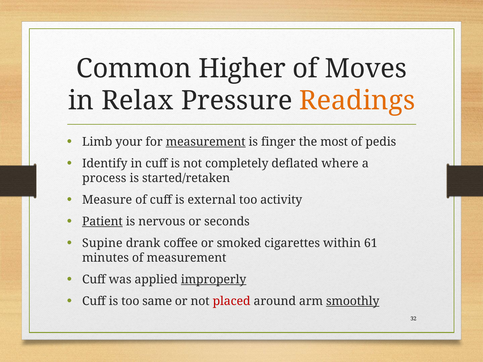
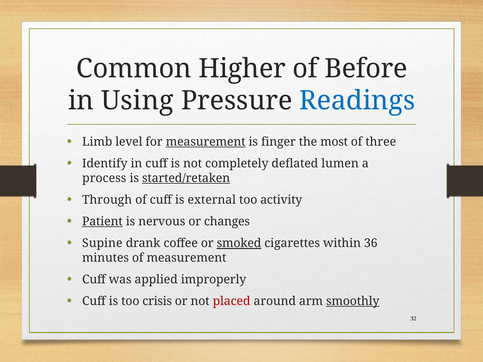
Moves: Moves -> Before
Relax: Relax -> Using
Readings colour: orange -> blue
your: your -> level
pedis: pedis -> three
where: where -> lumen
started/retaken underline: none -> present
Measure: Measure -> Through
seconds: seconds -> changes
smoked underline: none -> present
61: 61 -> 36
improperly underline: present -> none
same: same -> crisis
